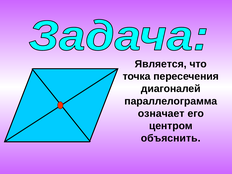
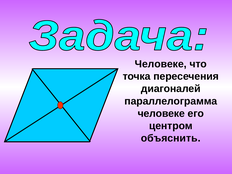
Является at (161, 64): Является -> Человеке
означает at (161, 114): означает -> человеке
